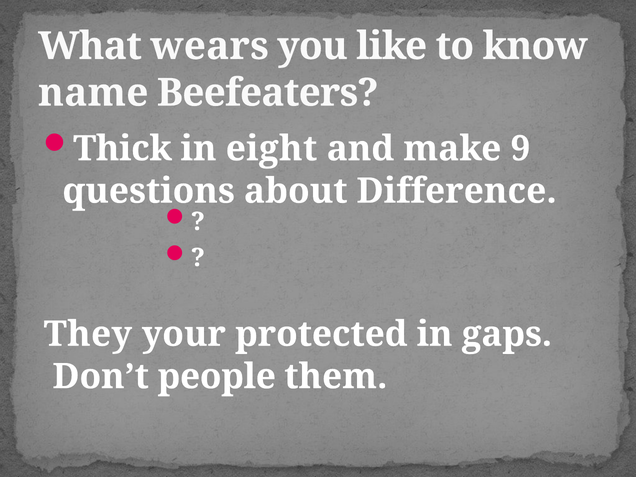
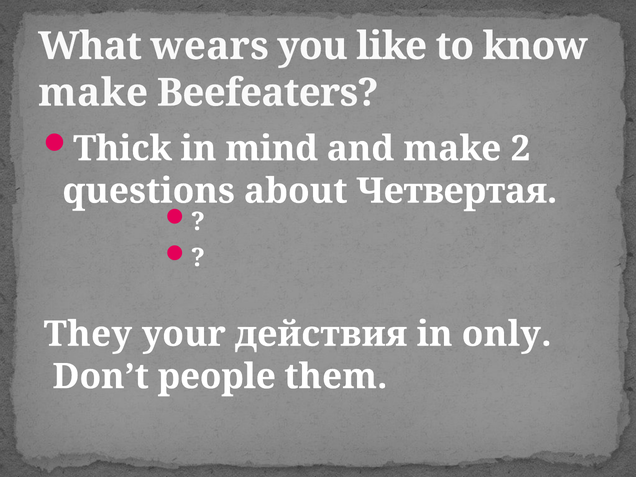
name at (93, 93): name -> make
eight: eight -> mind
9: 9 -> 2
Difference: Difference -> Четвертая
protected: protected -> действия
gaps: gaps -> only
